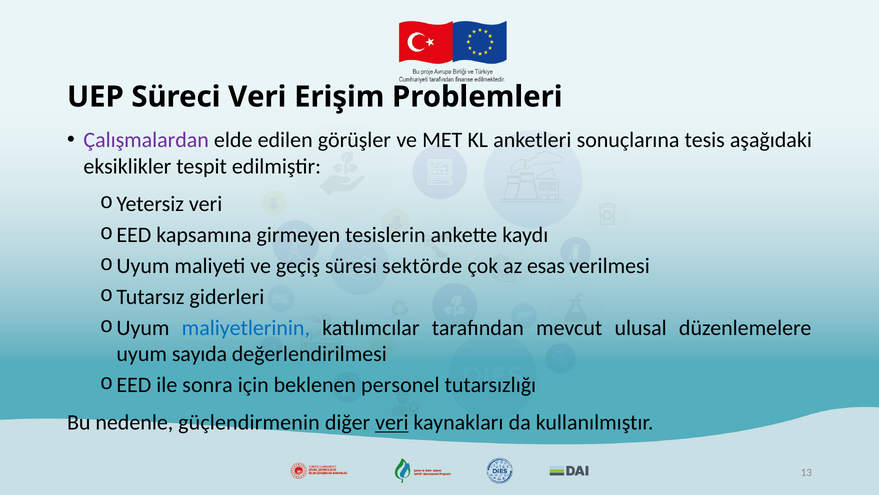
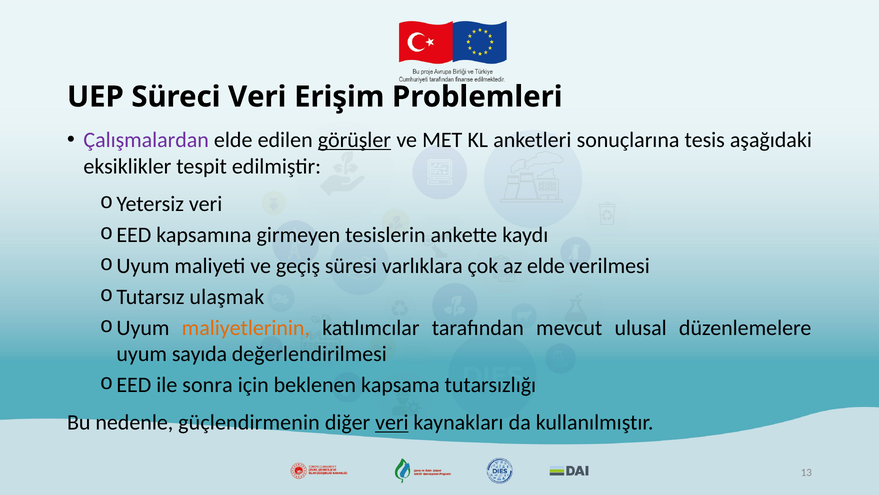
görüşler underline: none -> present
sektörde: sektörde -> varlıklara
az esas: esas -> elde
giderleri: giderleri -> ulaşmak
maliyetlerinin colour: blue -> orange
personel: personel -> kapsama
